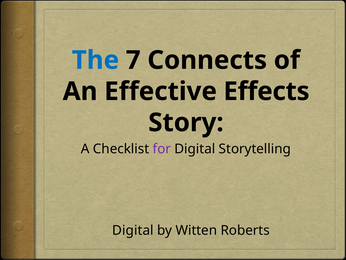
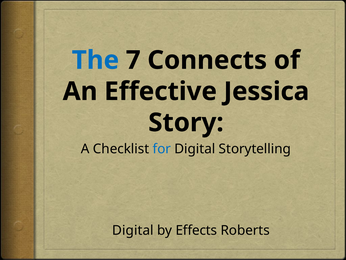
Effects: Effects -> Jessica
for colour: purple -> blue
Witten: Witten -> Effects
